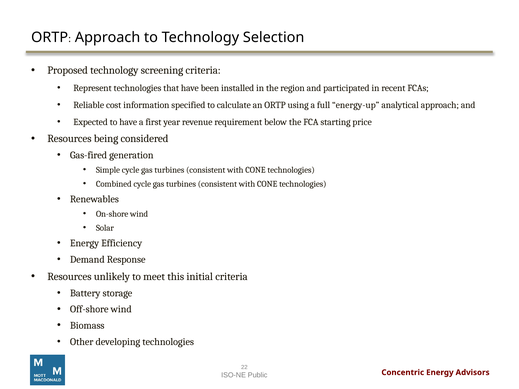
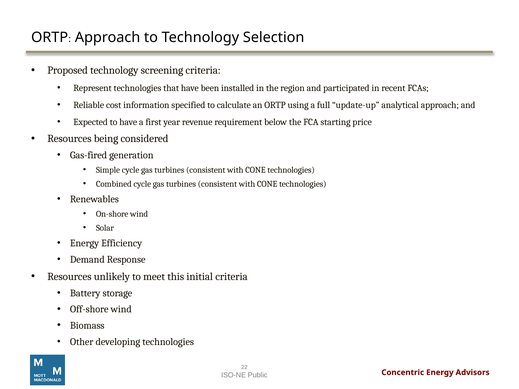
energy-up: energy-up -> update-up
